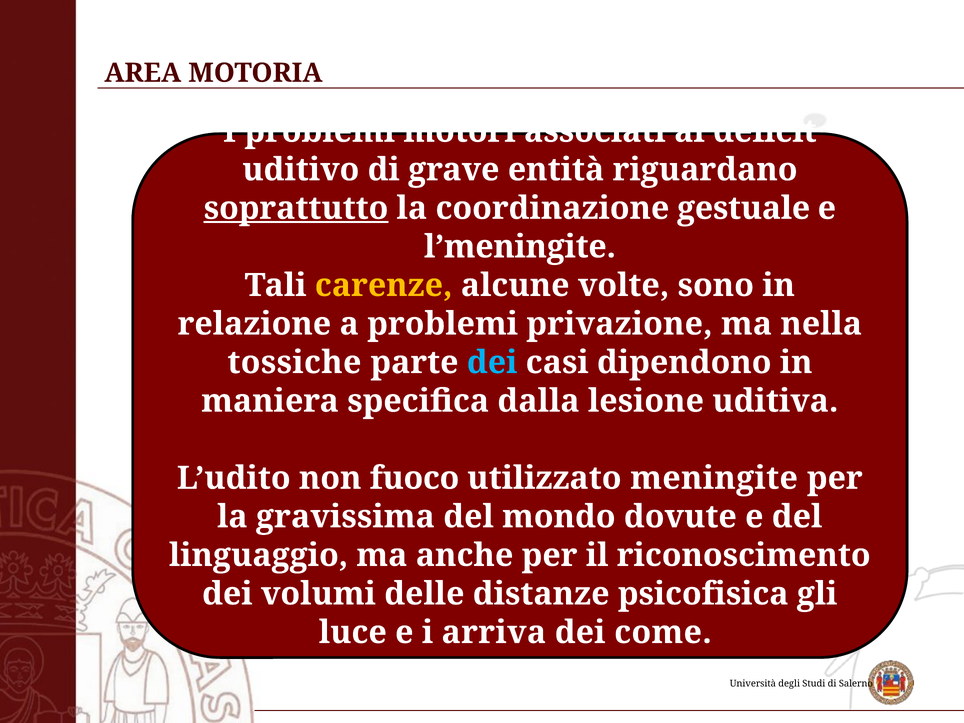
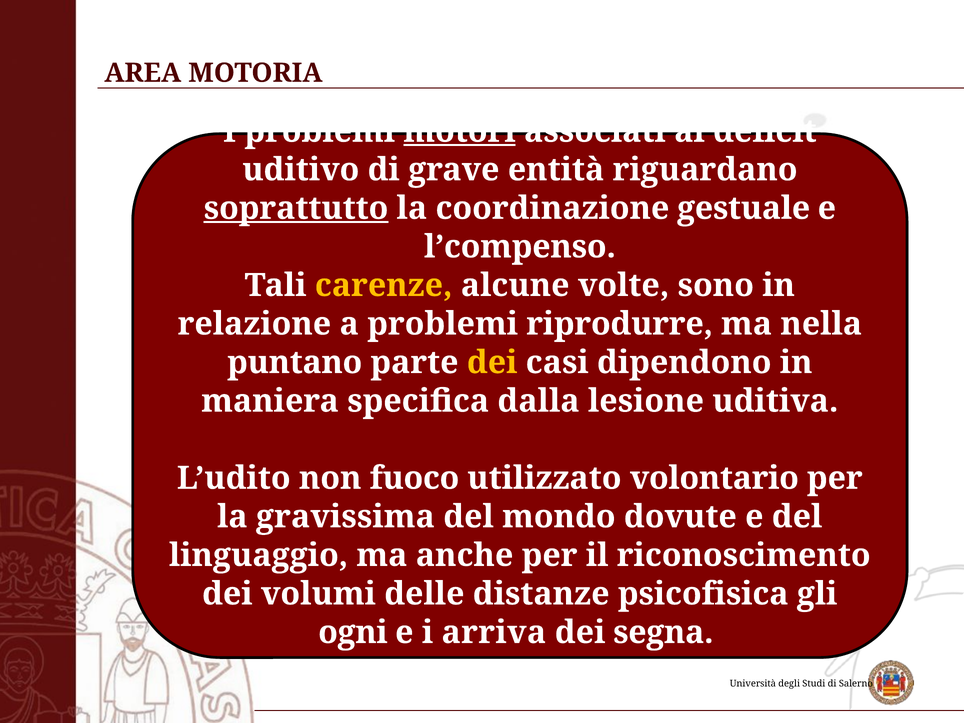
motori underline: none -> present
l’meningite: l’meningite -> l’compenso
privazione: privazione -> riprodurre
tossiche: tossiche -> puntano
dei at (492, 363) colour: light blue -> yellow
meningite: meningite -> volontario
luce: luce -> ogni
come: come -> segna
